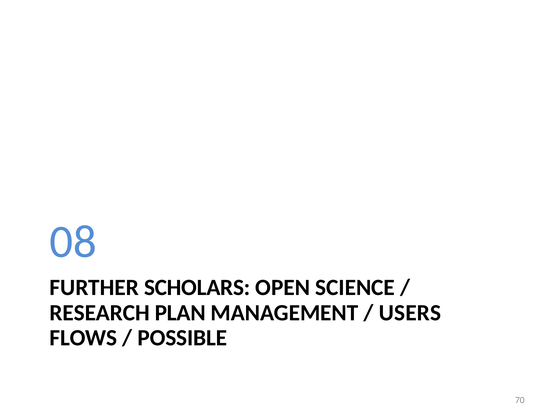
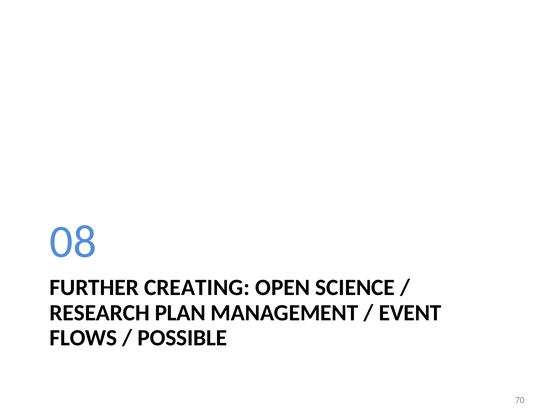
SCHOLARS: SCHOLARS -> CREATING
USERS: USERS -> EVENT
